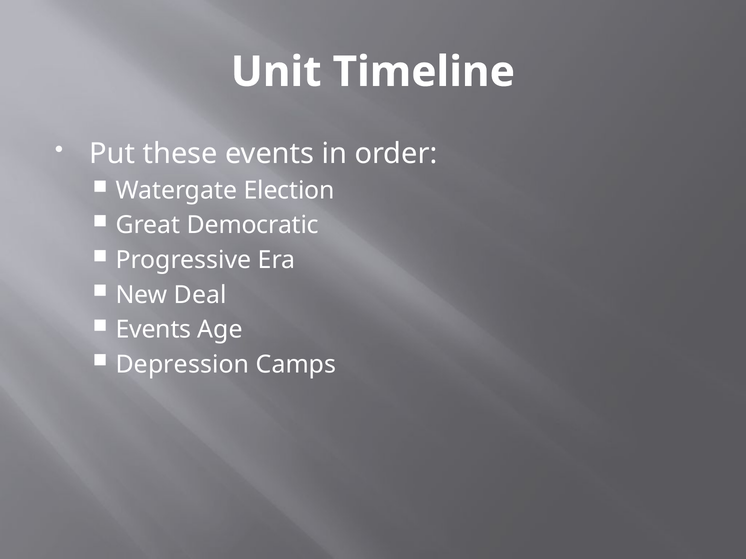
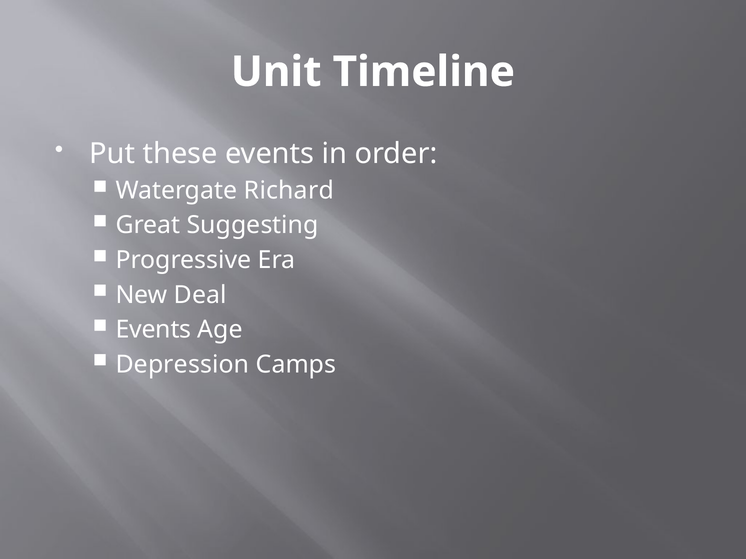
Election: Election -> Richard
Democratic: Democratic -> Suggesting
